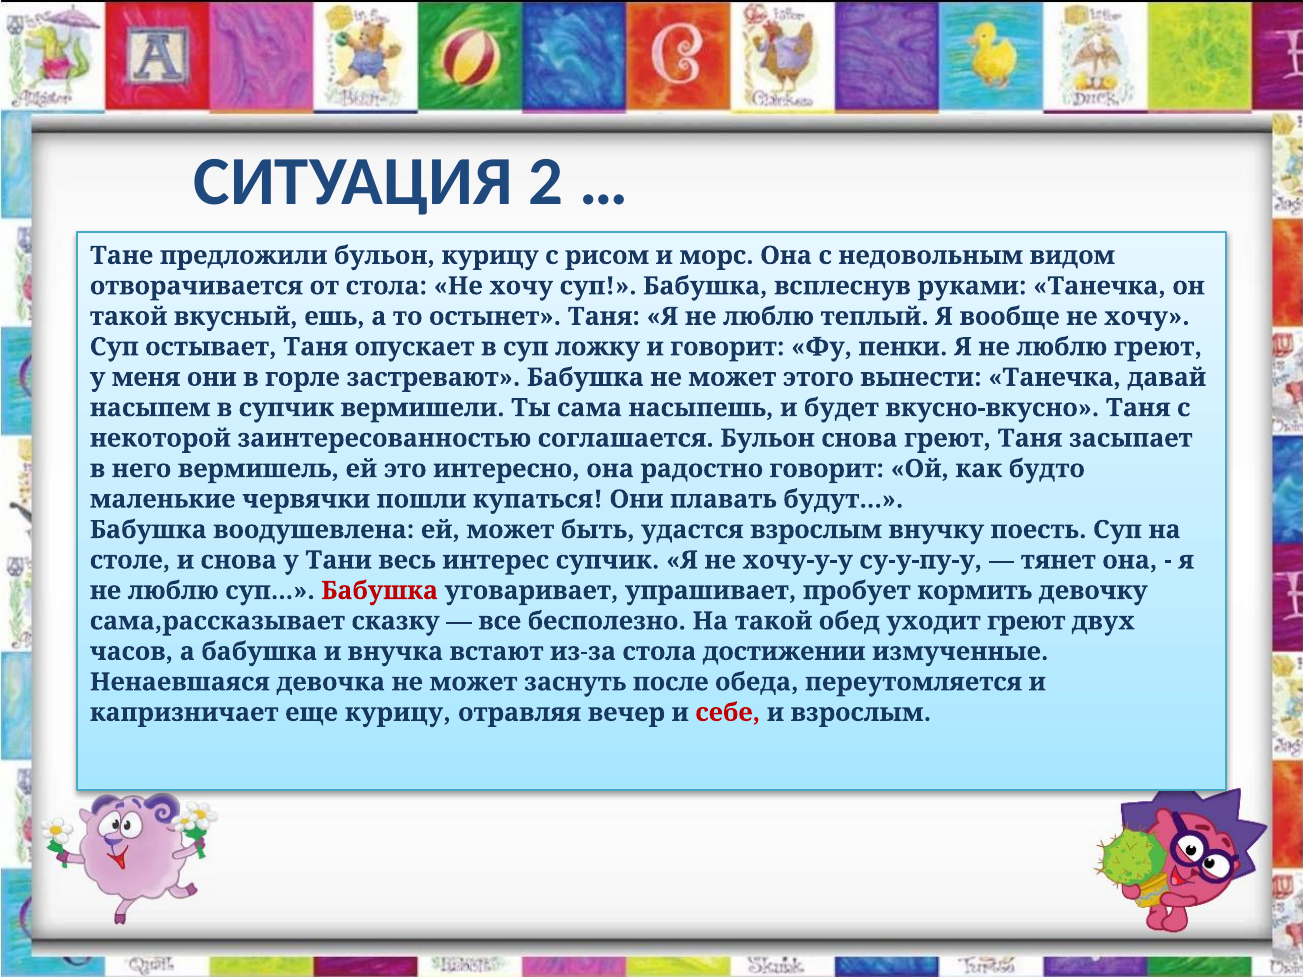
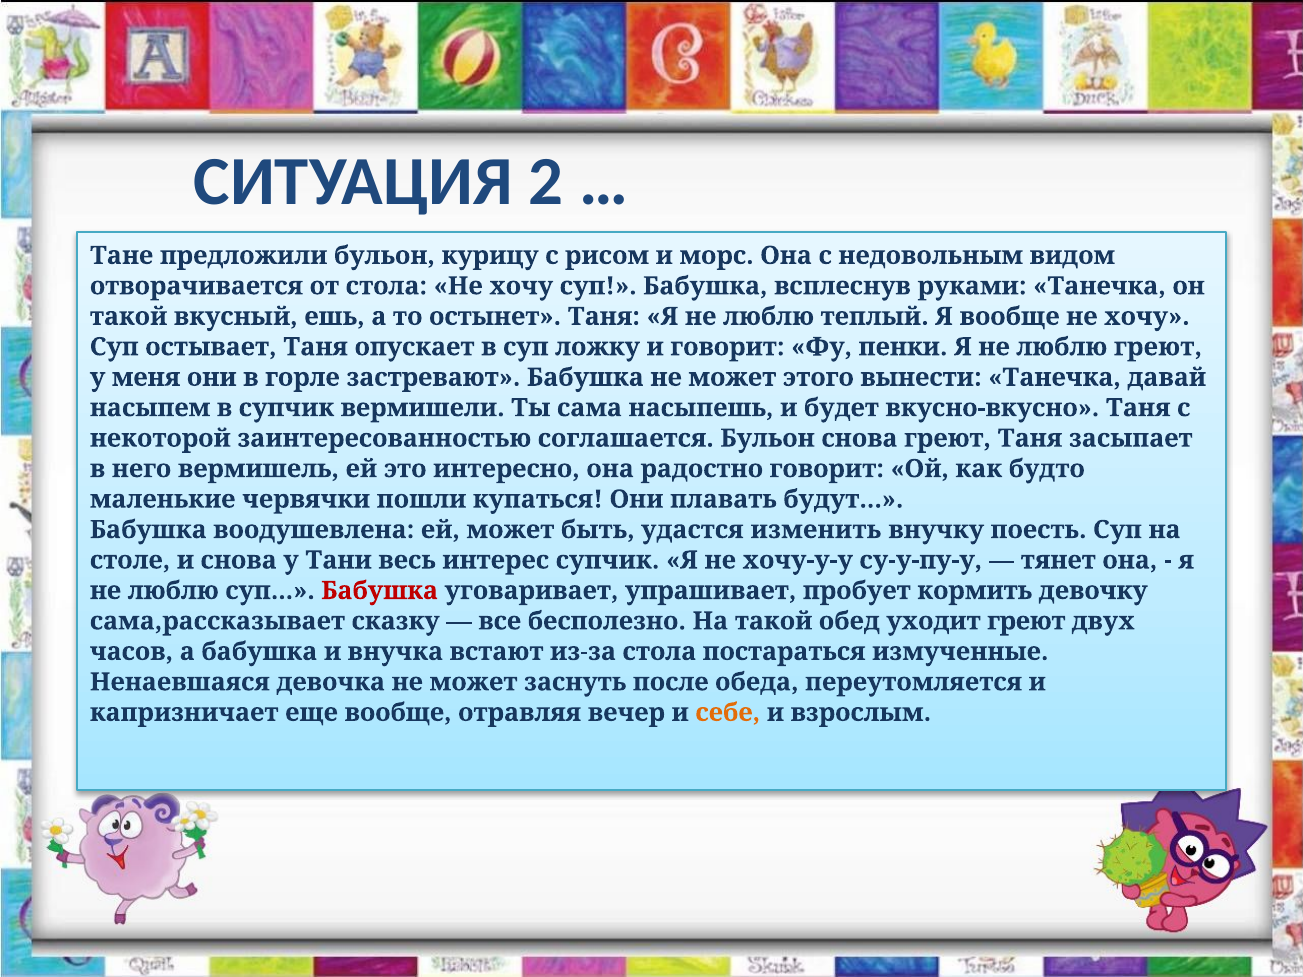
удастся взрослым: взрослым -> изменить
достижении: достижении -> постараться
еще курицу: курицу -> вообще
себе colour: red -> orange
